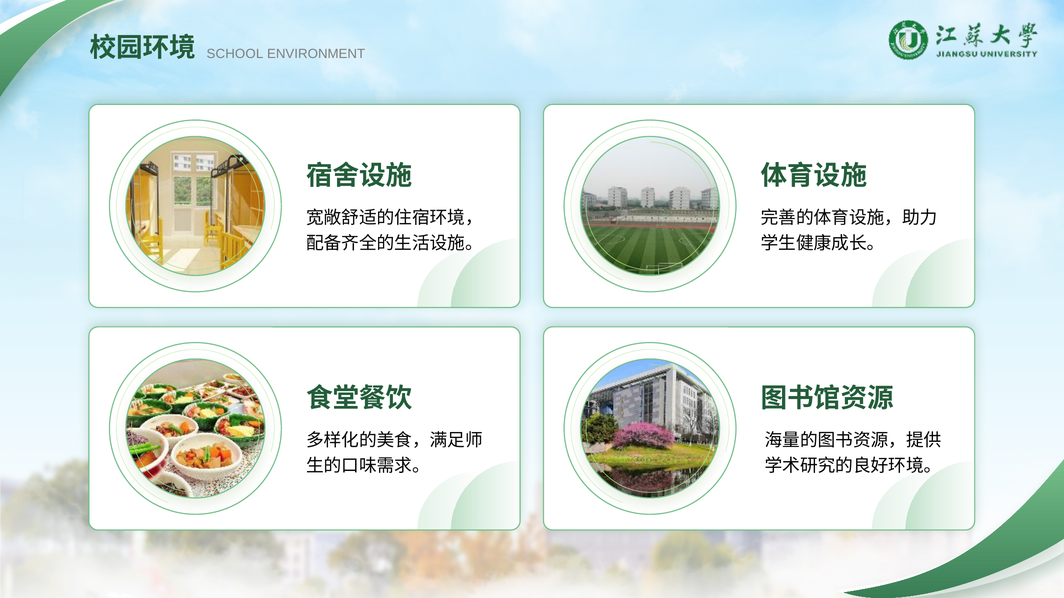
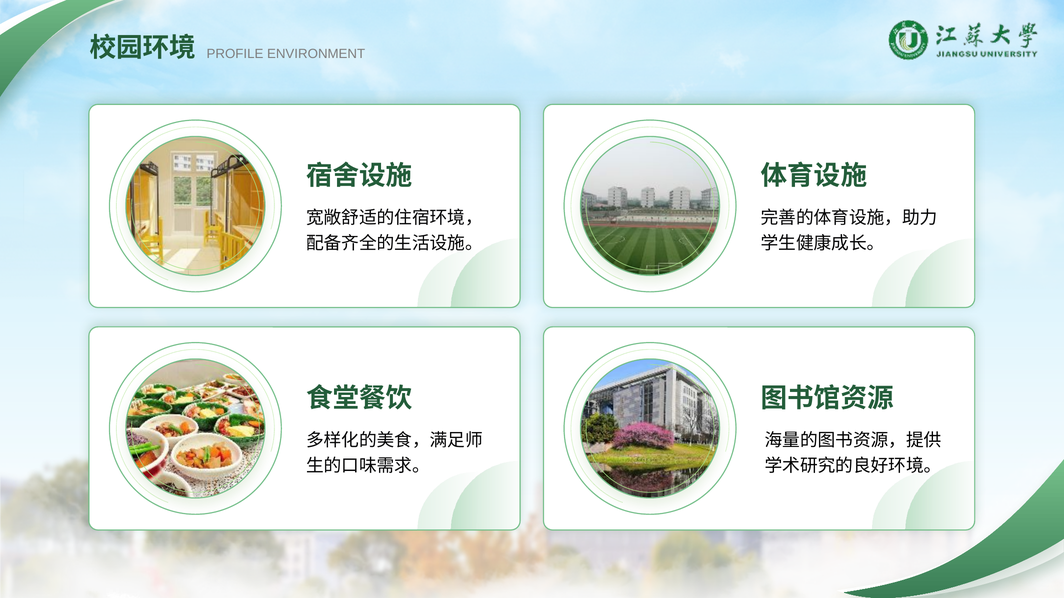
SCHOOL: SCHOOL -> PROFILE
